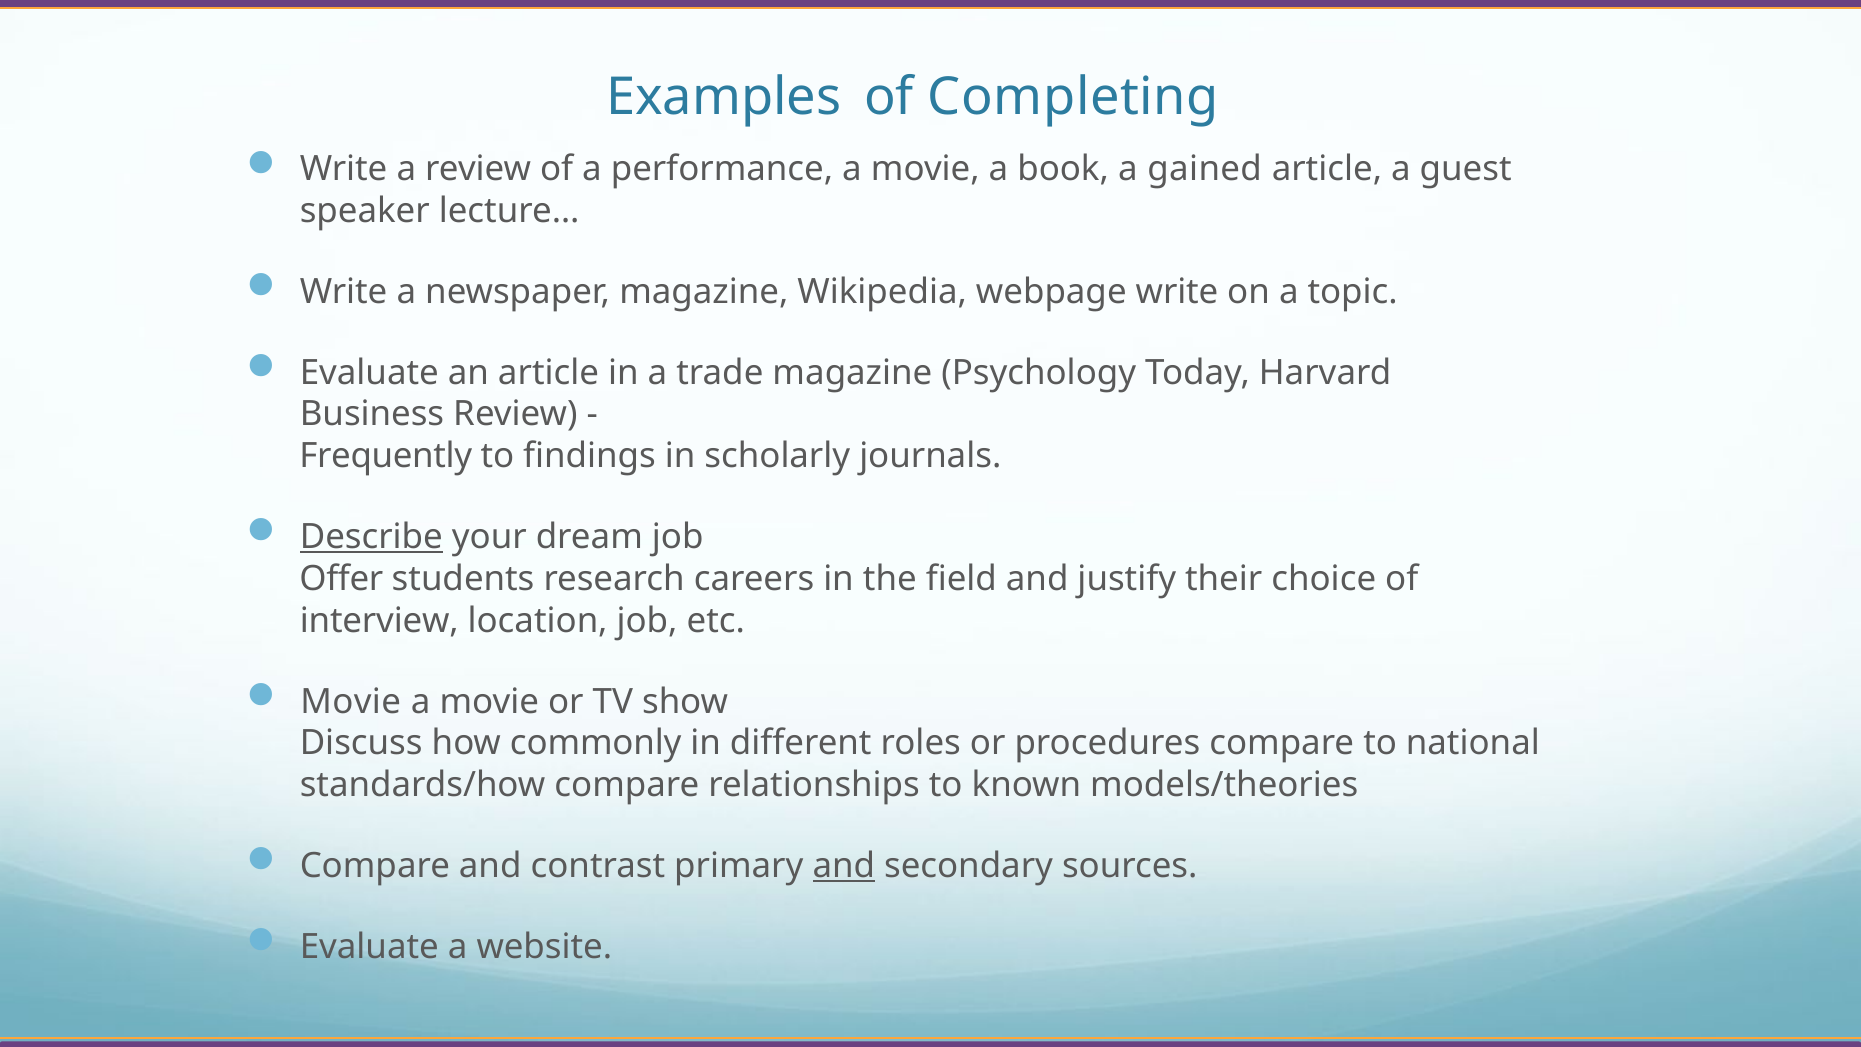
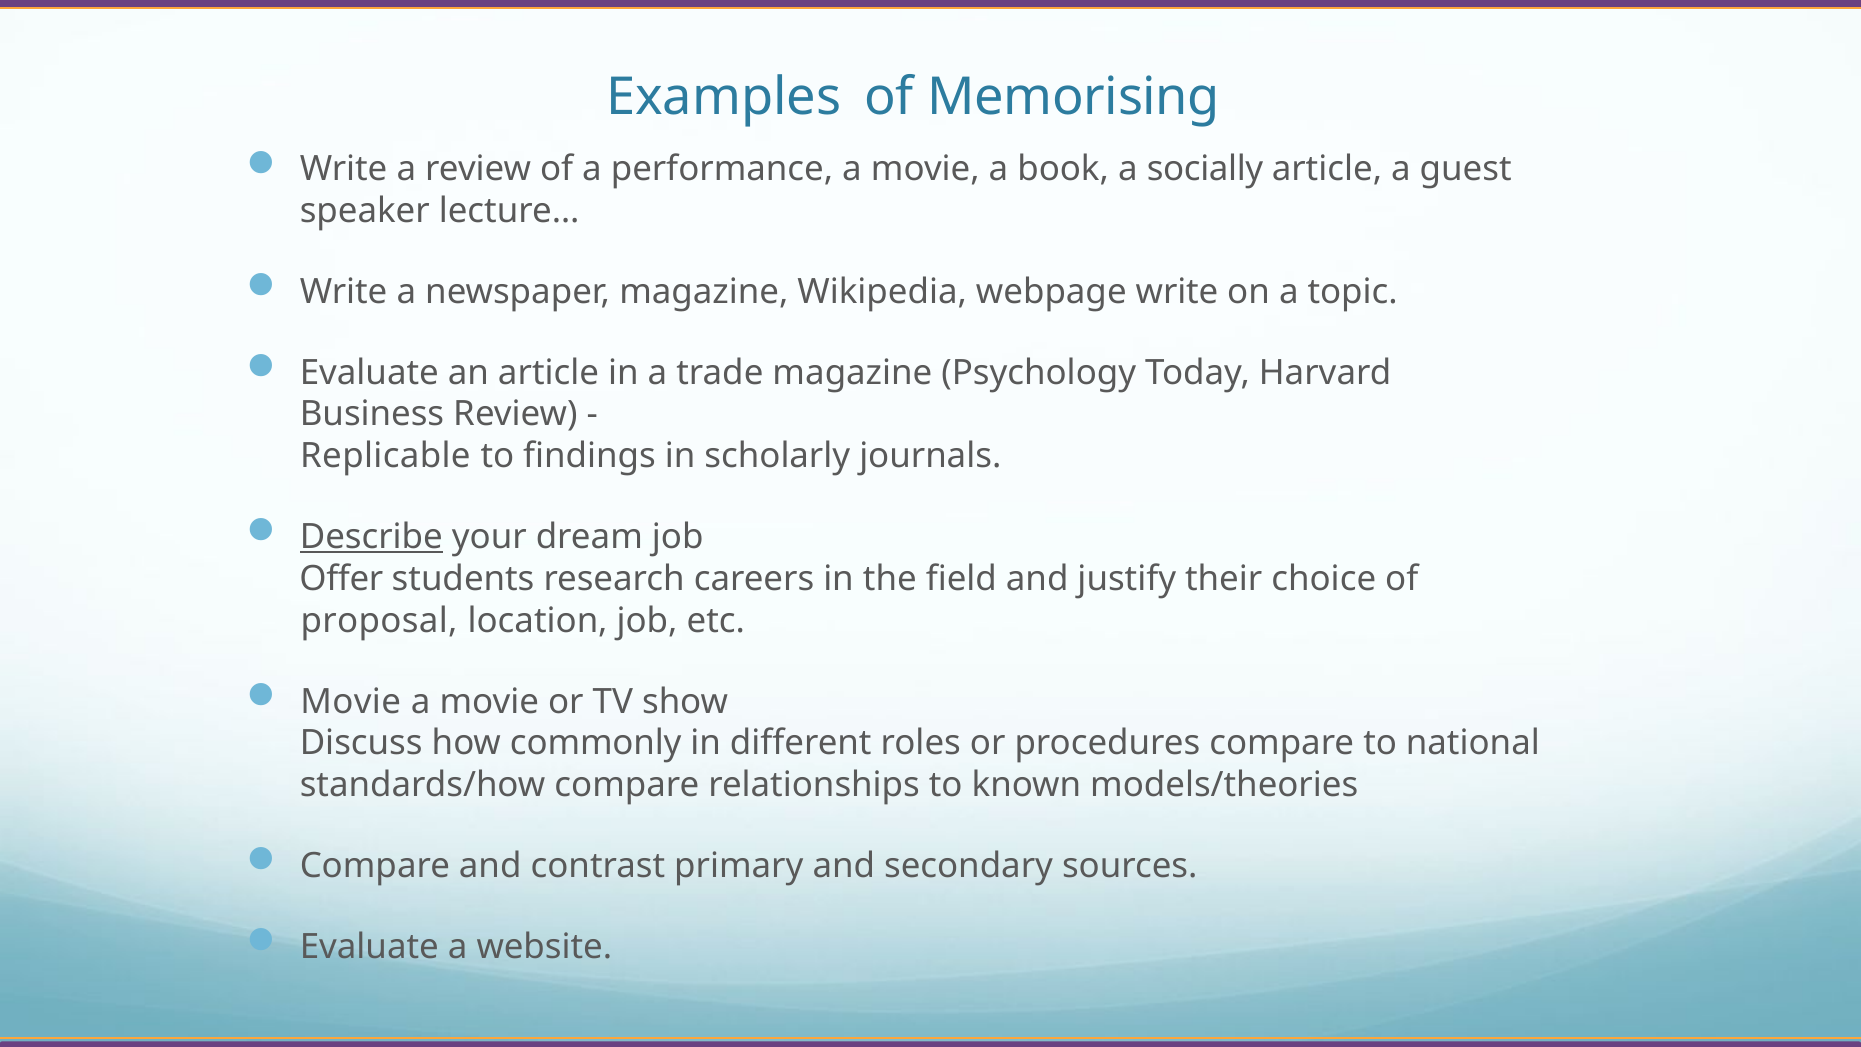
Completing: Completing -> Memorising
gained: gained -> socially
Frequently: Frequently -> Replicable
interview: interview -> proposal
and at (844, 866) underline: present -> none
